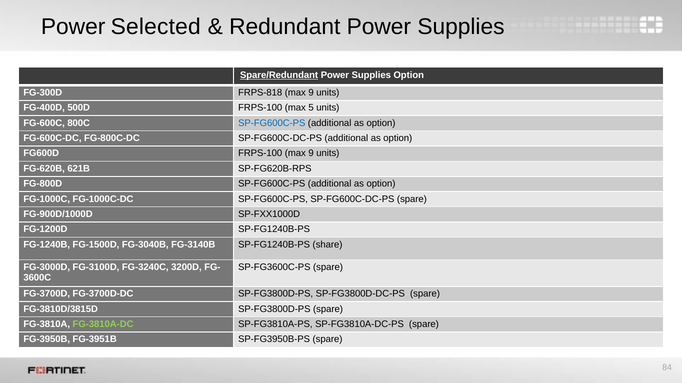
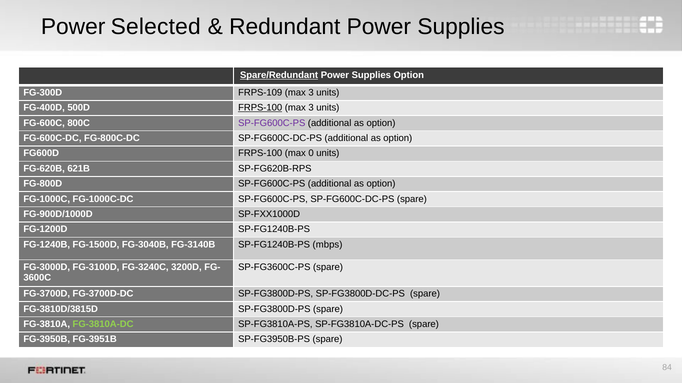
FRPS-818: FRPS-818 -> FRPS-109
9 at (311, 93): 9 -> 3
FRPS-100 at (260, 108) underline: none -> present
5 at (311, 108): 5 -> 3
SP-FG600C-PS at (272, 123) colour: blue -> purple
FRPS-100 max 9: 9 -> 0
share: share -> mbps
